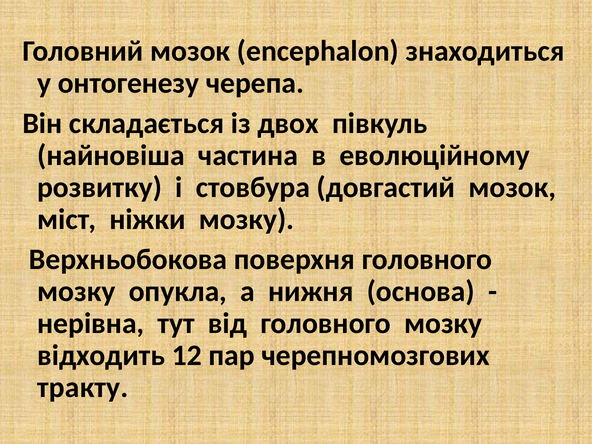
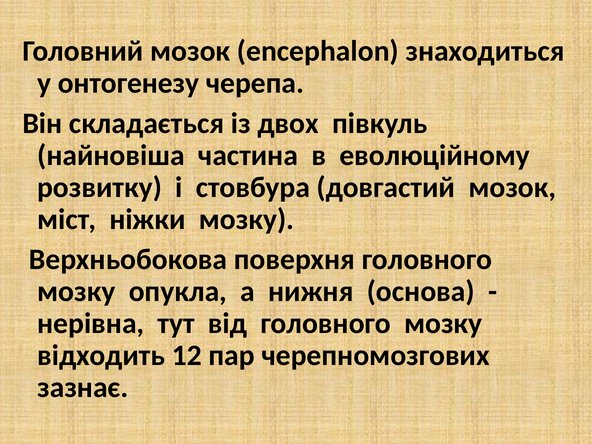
тракту: тракту -> зазнає
